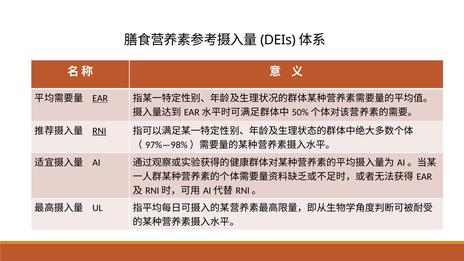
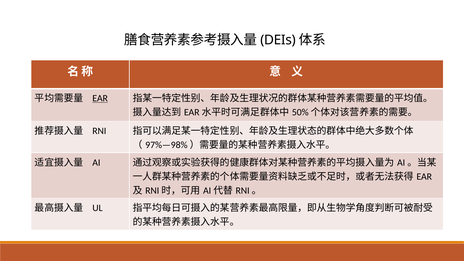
RNI underline: present -> none
